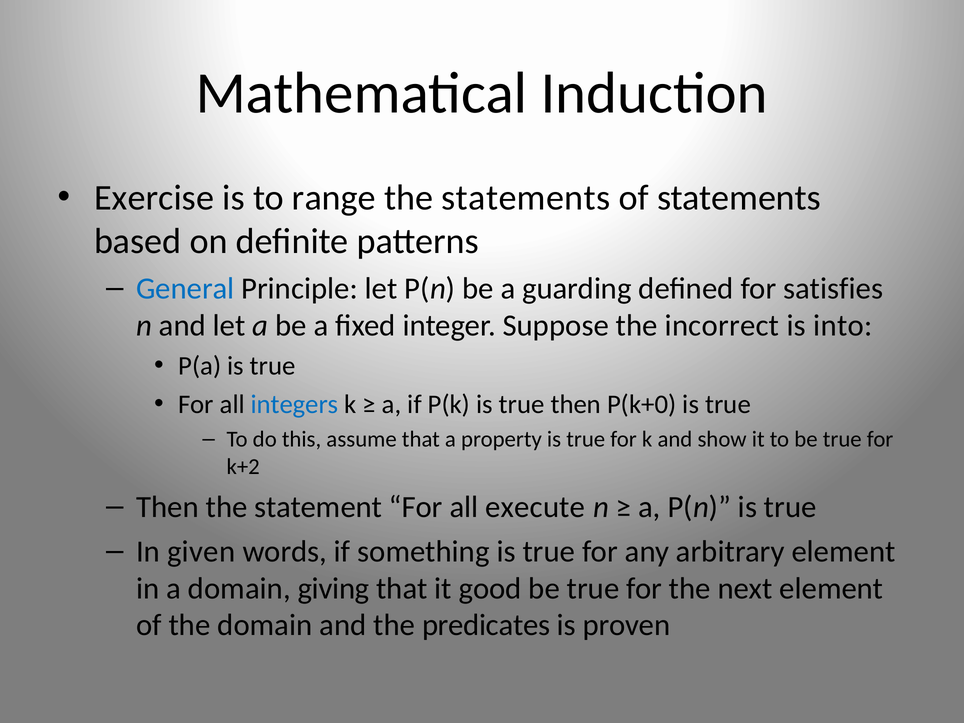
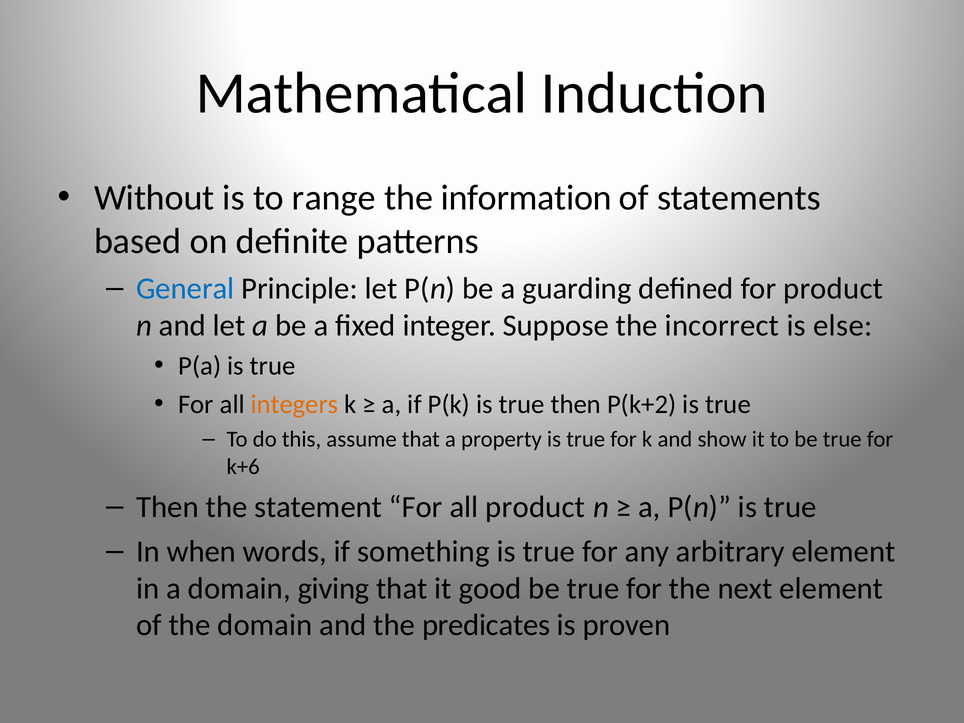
Exercise: Exercise -> Without
the statements: statements -> information
for satisfies: satisfies -> product
into: into -> else
integers colour: blue -> orange
P(k+0: P(k+0 -> P(k+2
k+2: k+2 -> k+6
all execute: execute -> product
given: given -> when
